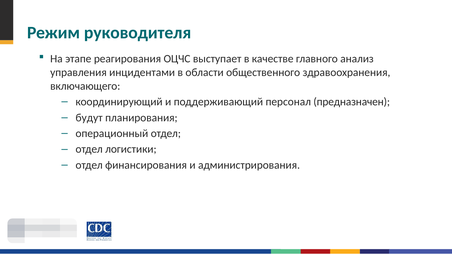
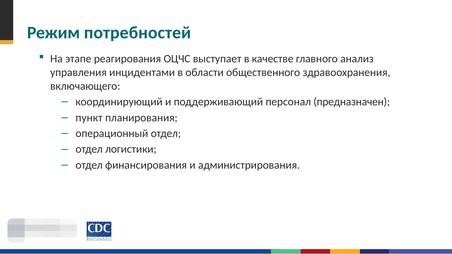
руководителя: руководителя -> потребностей
будут: будут -> пункт
